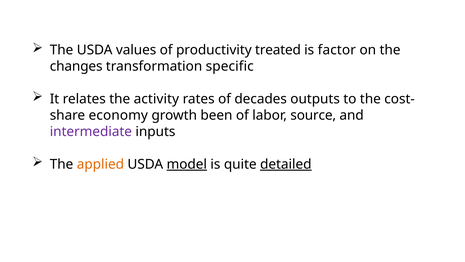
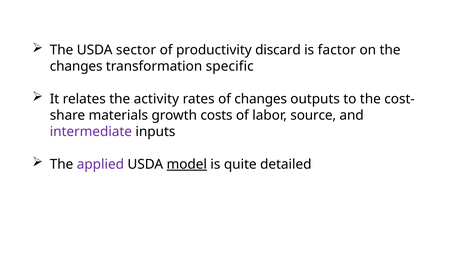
values: values -> sector
treated: treated -> discard
of decades: decades -> changes
economy: economy -> materials
been: been -> costs
applied colour: orange -> purple
detailed underline: present -> none
